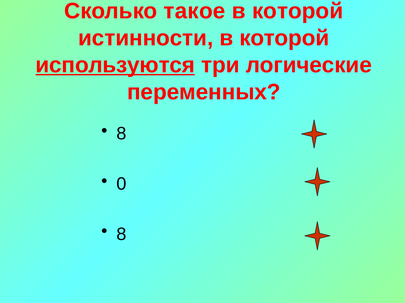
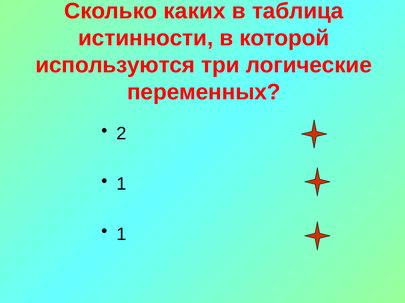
такое: такое -> каких
которой at (298, 11): которой -> таблица
используются underline: present -> none
8 at (121, 134): 8 -> 2
0 at (121, 184): 0 -> 1
8 at (121, 235): 8 -> 1
